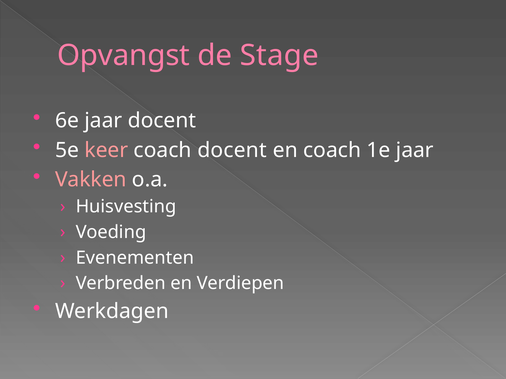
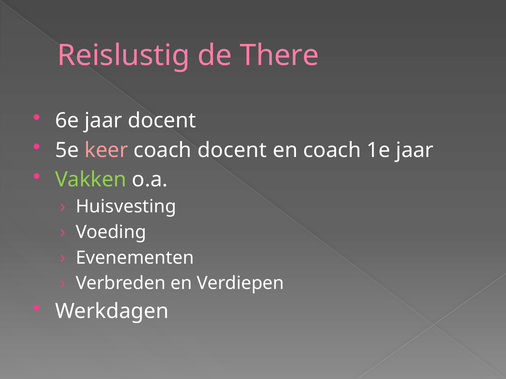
Opvangst: Opvangst -> Reislustig
Stage: Stage -> There
Vakken colour: pink -> light green
